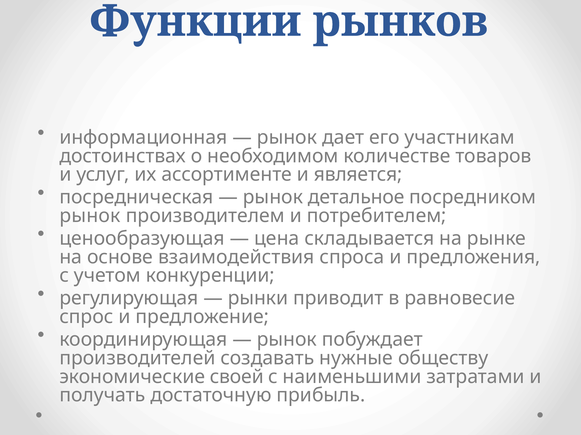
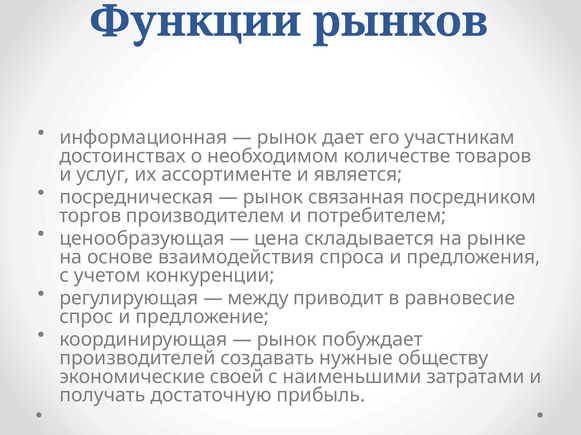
детальное: детальное -> связанная
рынок at (90, 216): рынок -> торгов
рынки: рынки -> между
